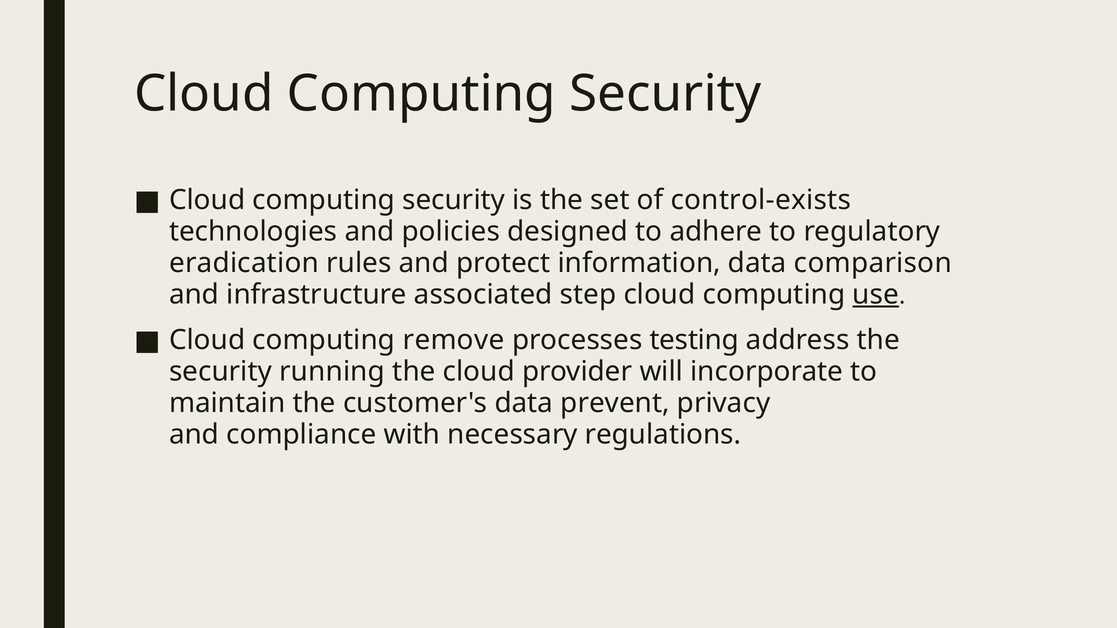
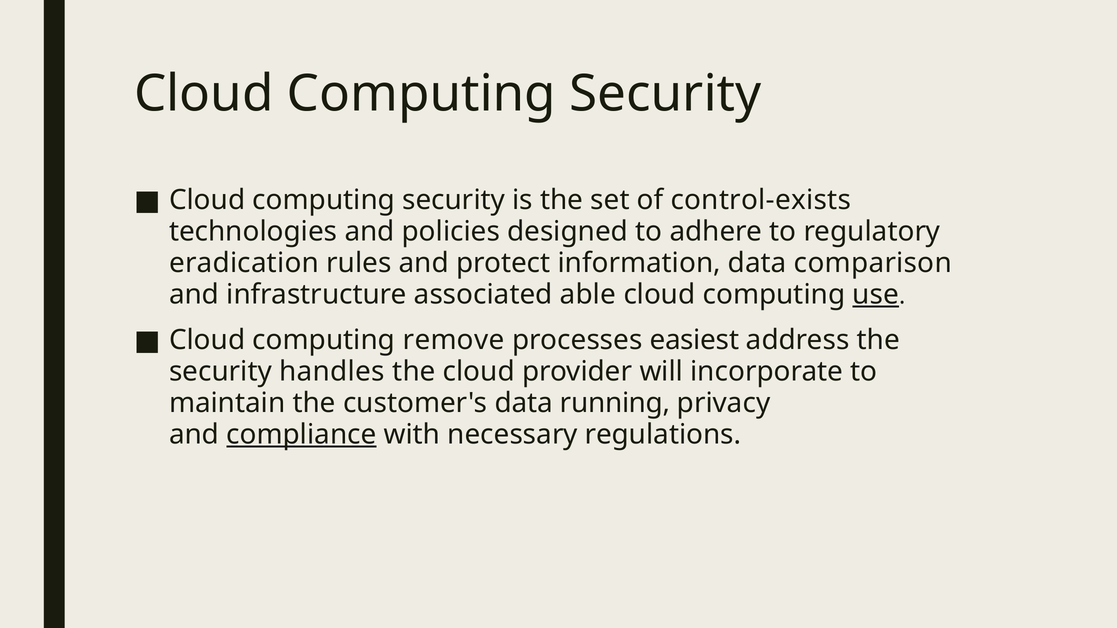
step: step -> able
testing: testing -> easiest
running: running -> handles
prevent: prevent -> running
compliance underline: none -> present
